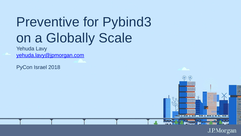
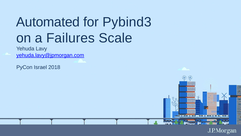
Preventive: Preventive -> Automated
Globally: Globally -> Failures
